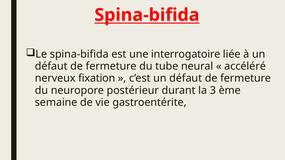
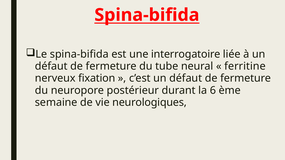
accéléré: accéléré -> ferritine
3: 3 -> 6
gastroentérite: gastroentérite -> neurologiques
